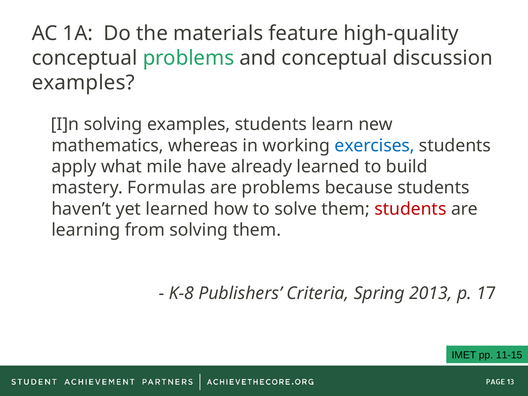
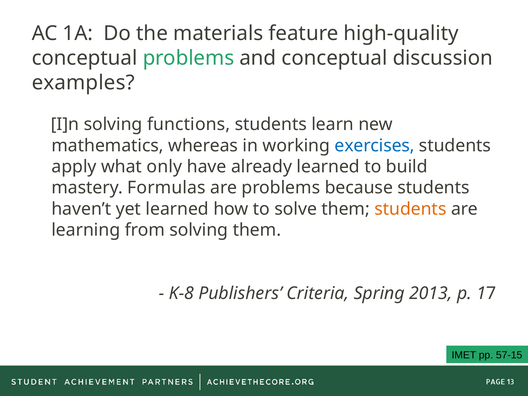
solving examples: examples -> functions
mile: mile -> only
students at (410, 209) colour: red -> orange
11-15: 11-15 -> 57-15
